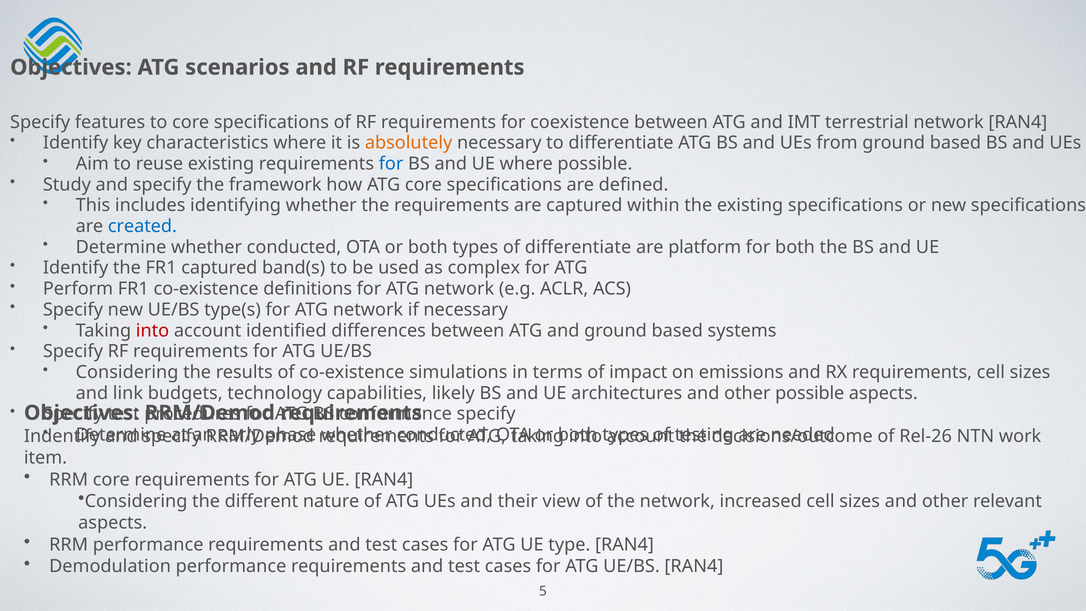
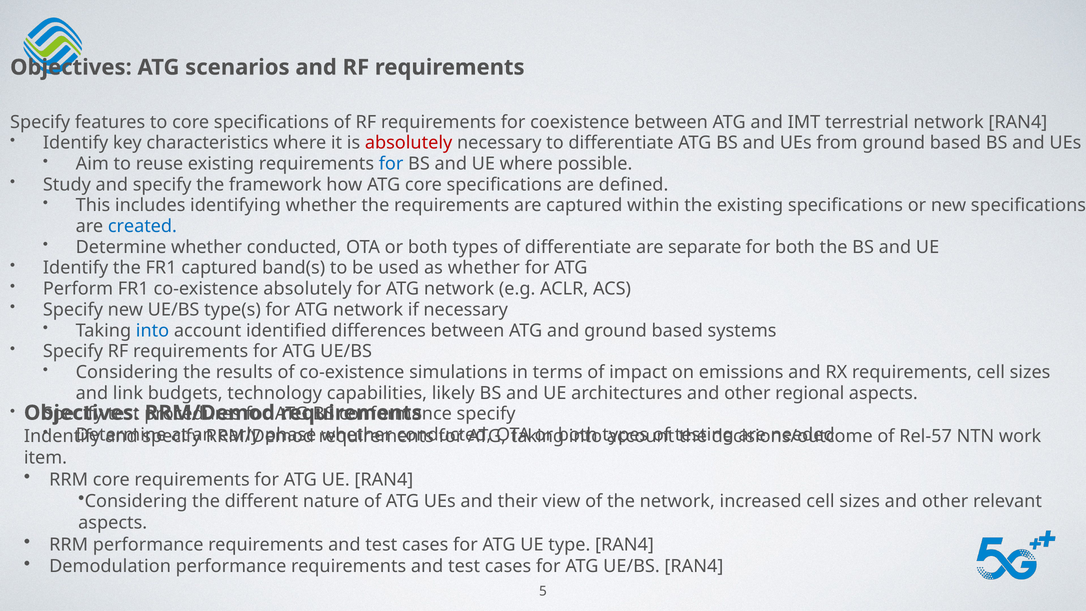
absolutely at (409, 143) colour: orange -> red
platform: platform -> separate
as complex: complex -> whether
co-existence definitions: definitions -> absolutely
into at (153, 330) colour: red -> blue
other possible: possible -> regional
Rel-26: Rel-26 -> Rel-57
